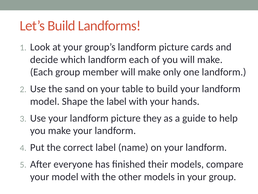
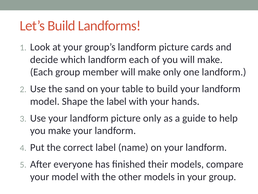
picture they: they -> only
